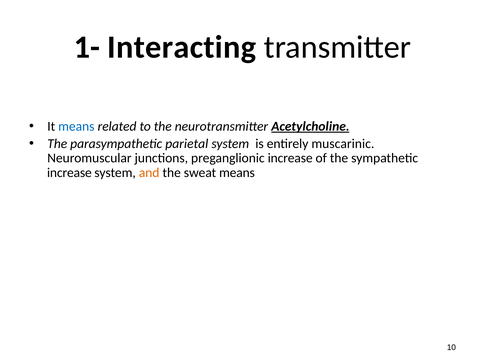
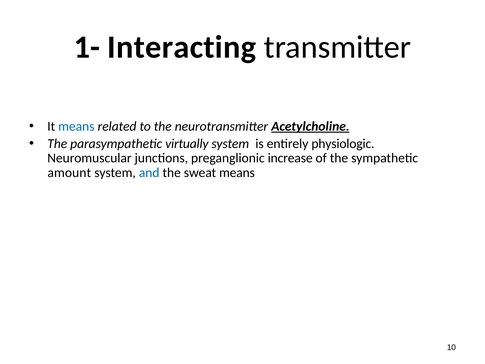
parietal: parietal -> virtually
muscarinic: muscarinic -> physiologic
increase at (69, 173): increase -> amount
and colour: orange -> blue
